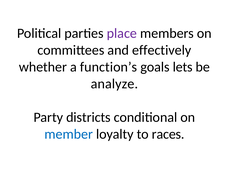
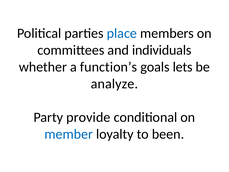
place colour: purple -> blue
effectively: effectively -> individuals
districts: districts -> provide
races: races -> been
